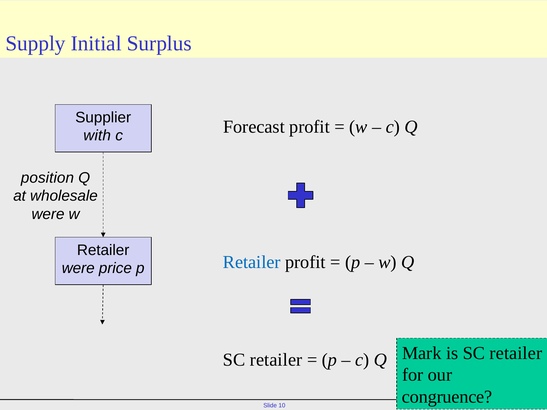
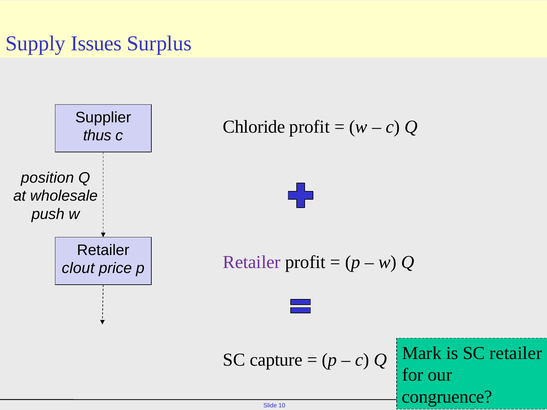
Initial: Initial -> Issues
Forecast: Forecast -> Chloride
with: with -> thus
were at (48, 214): were -> push
Retailer at (252, 262) colour: blue -> purple
were at (78, 268): were -> clout
retailer at (276, 360): retailer -> capture
